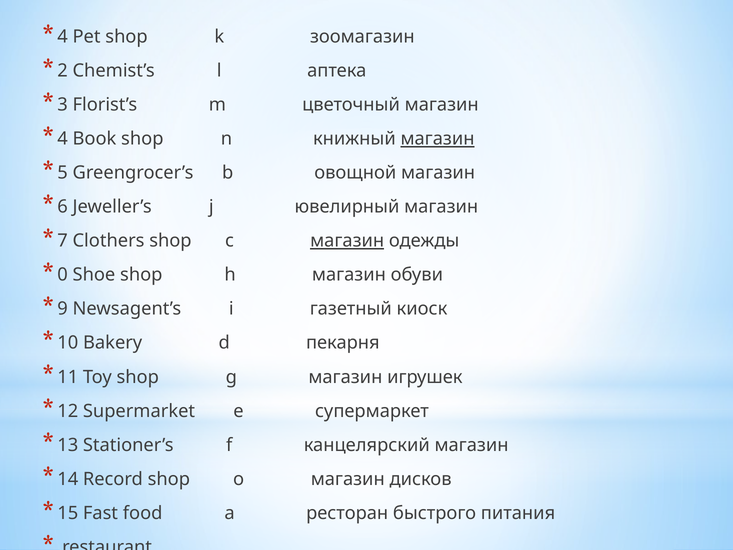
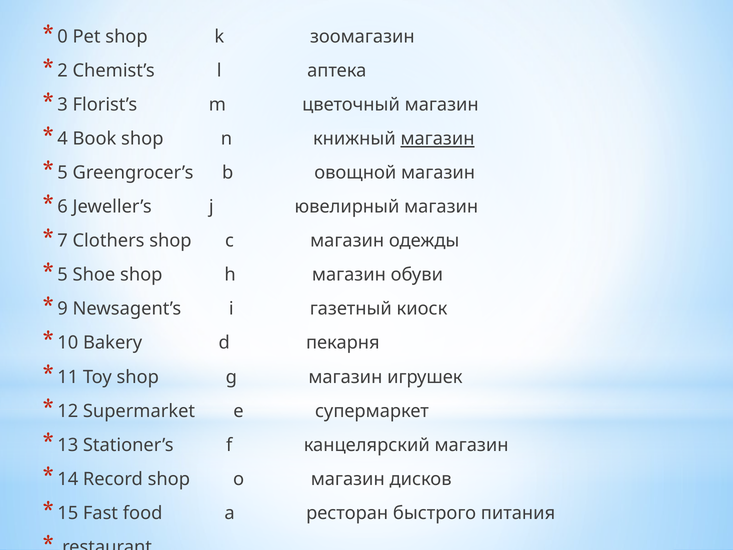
4 at (63, 37): 4 -> 0
магазин at (347, 241) underline: present -> none
0 at (63, 275): 0 -> 5
